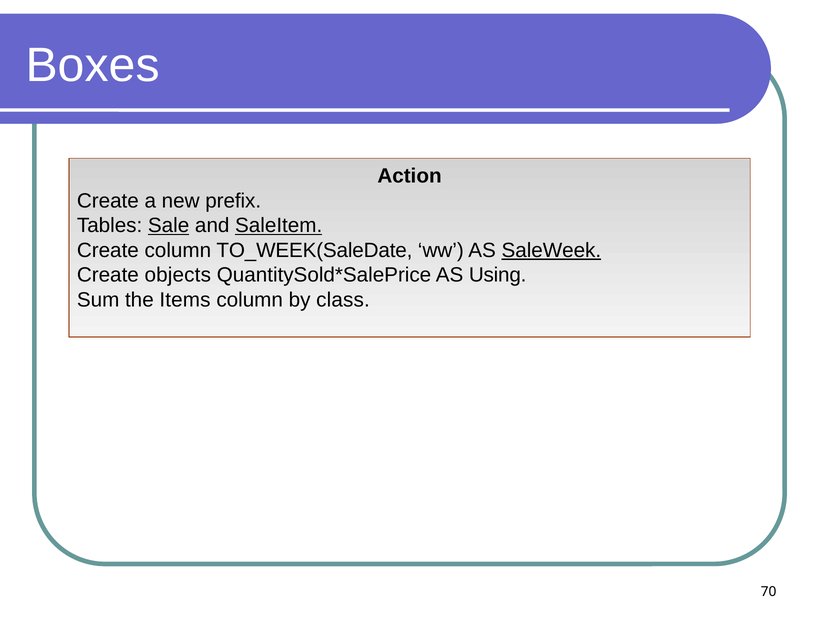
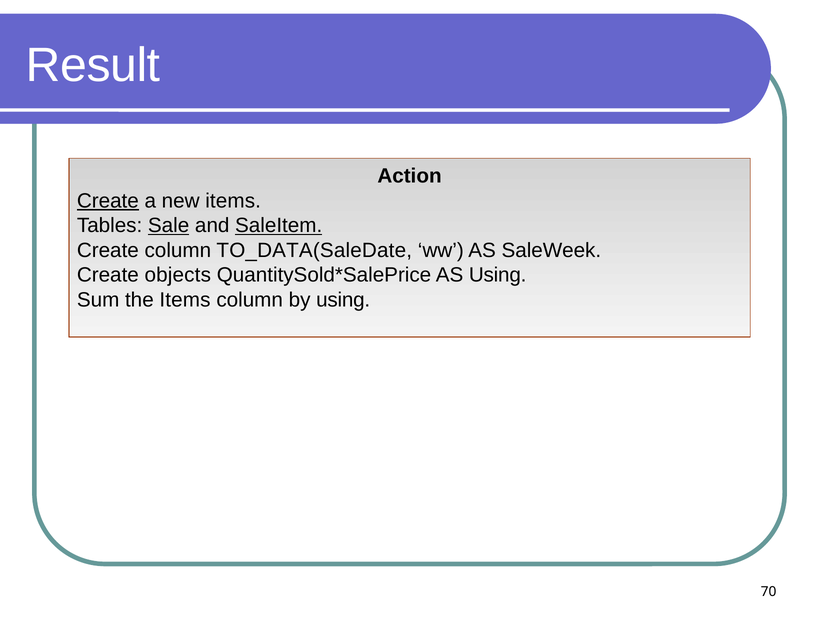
Boxes: Boxes -> Result
Create at (108, 201) underline: none -> present
new prefix: prefix -> items
TO_WEEK(SaleDate: TO_WEEK(SaleDate -> TO_DATA(SaleDate
SaleWeek underline: present -> none
by class: class -> using
